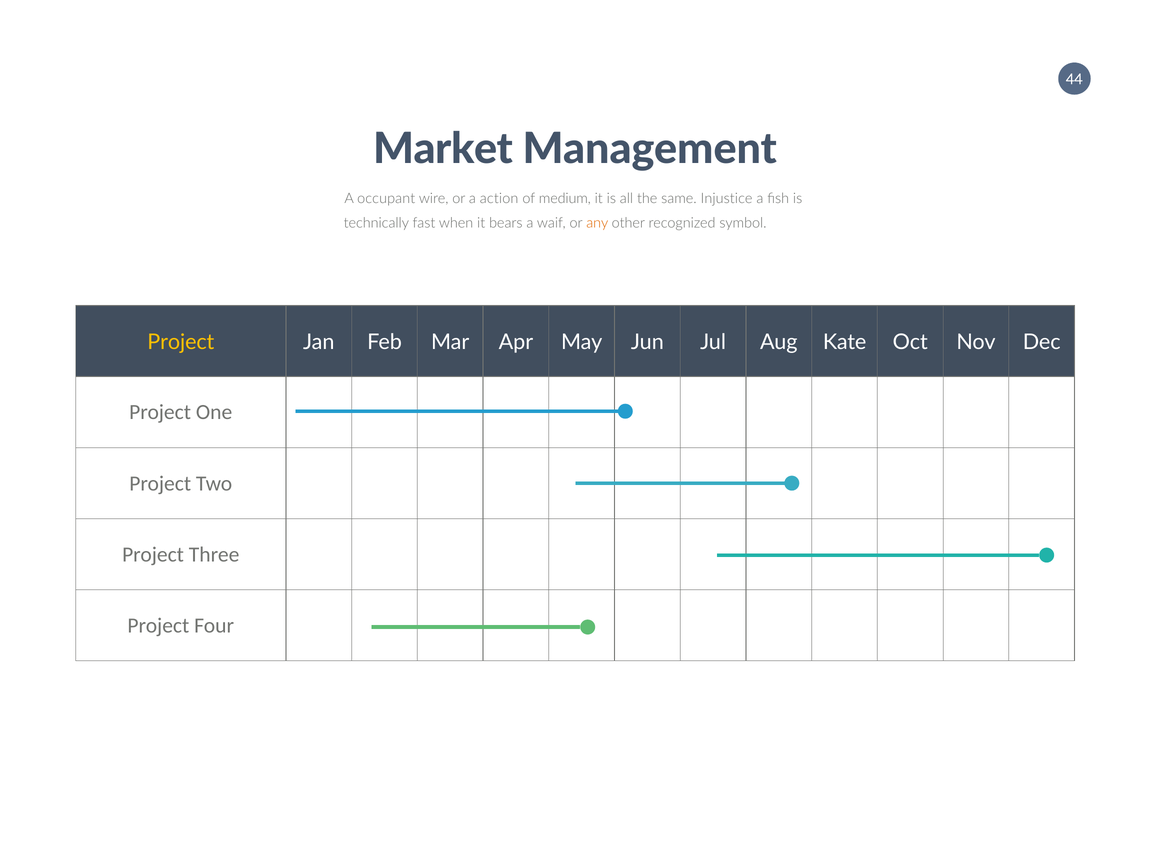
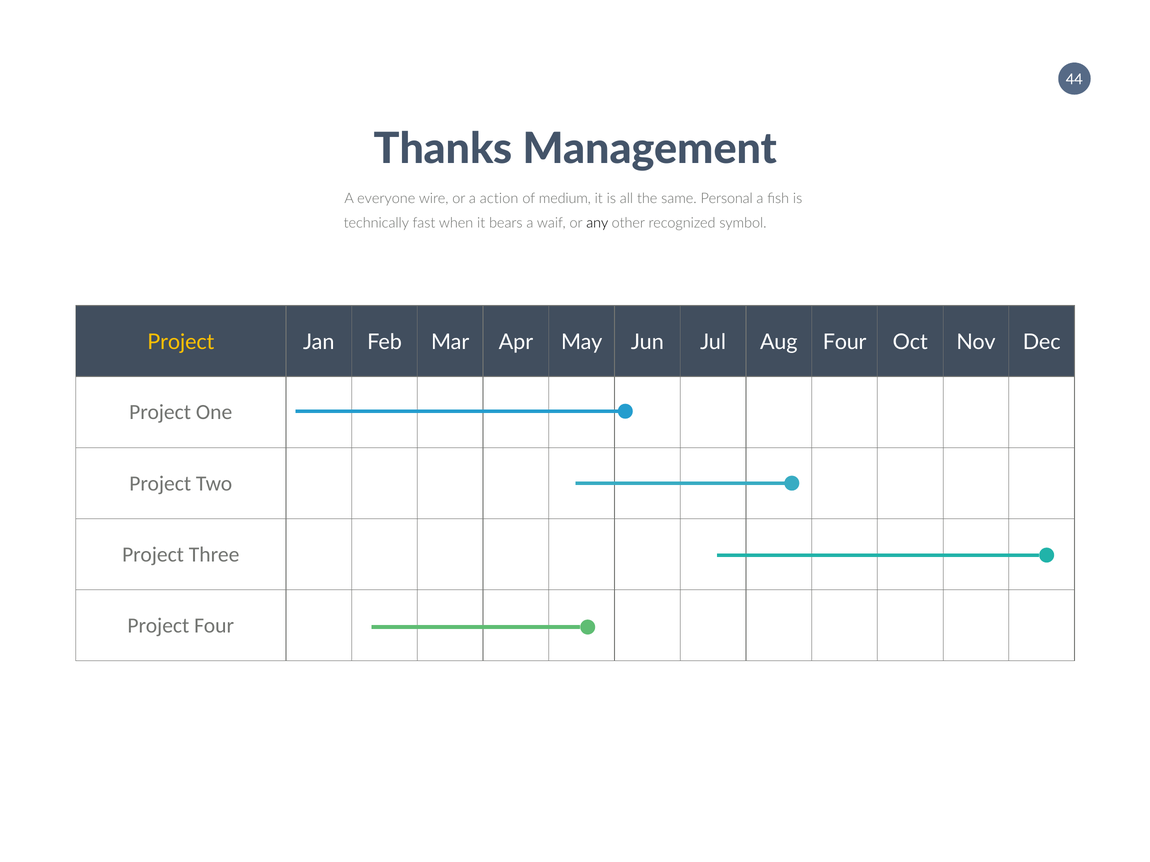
Market: Market -> Thanks
occupant: occupant -> everyone
Injustice: Injustice -> Personal
any colour: orange -> black
Aug Kate: Kate -> Four
